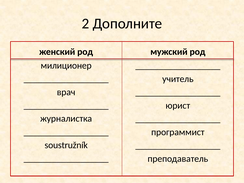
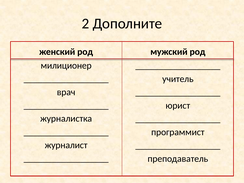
soustružník: soustružník -> журналист
